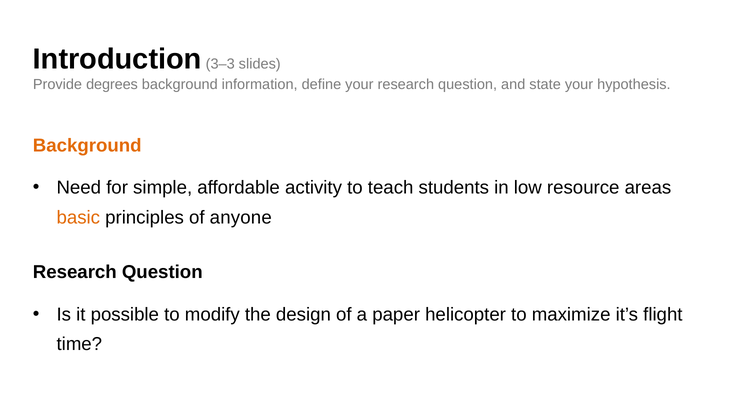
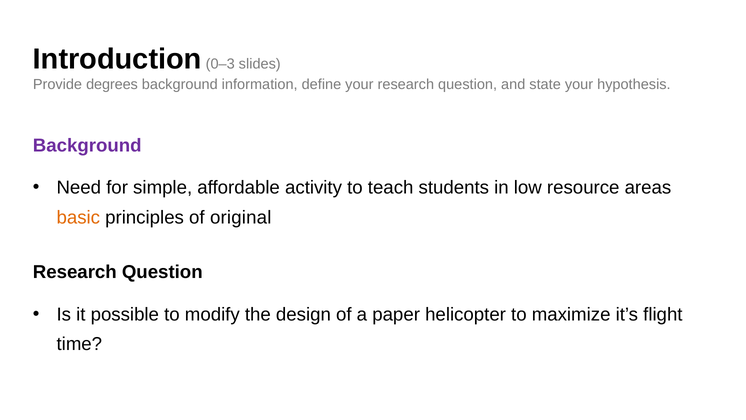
3–3: 3–3 -> 0–3
Background at (87, 145) colour: orange -> purple
anyone: anyone -> original
